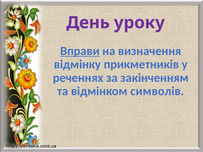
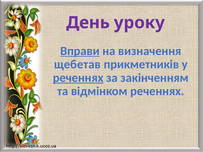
відмінку: відмінку -> щебетав
реченнях at (78, 78) underline: none -> present
відмінком символів: символів -> реченнях
